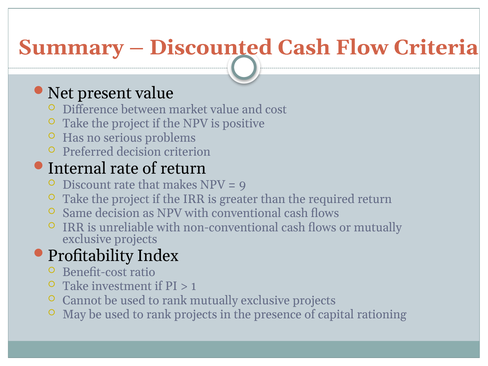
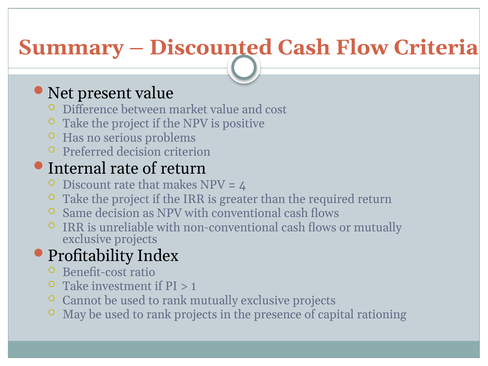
9: 9 -> 4
